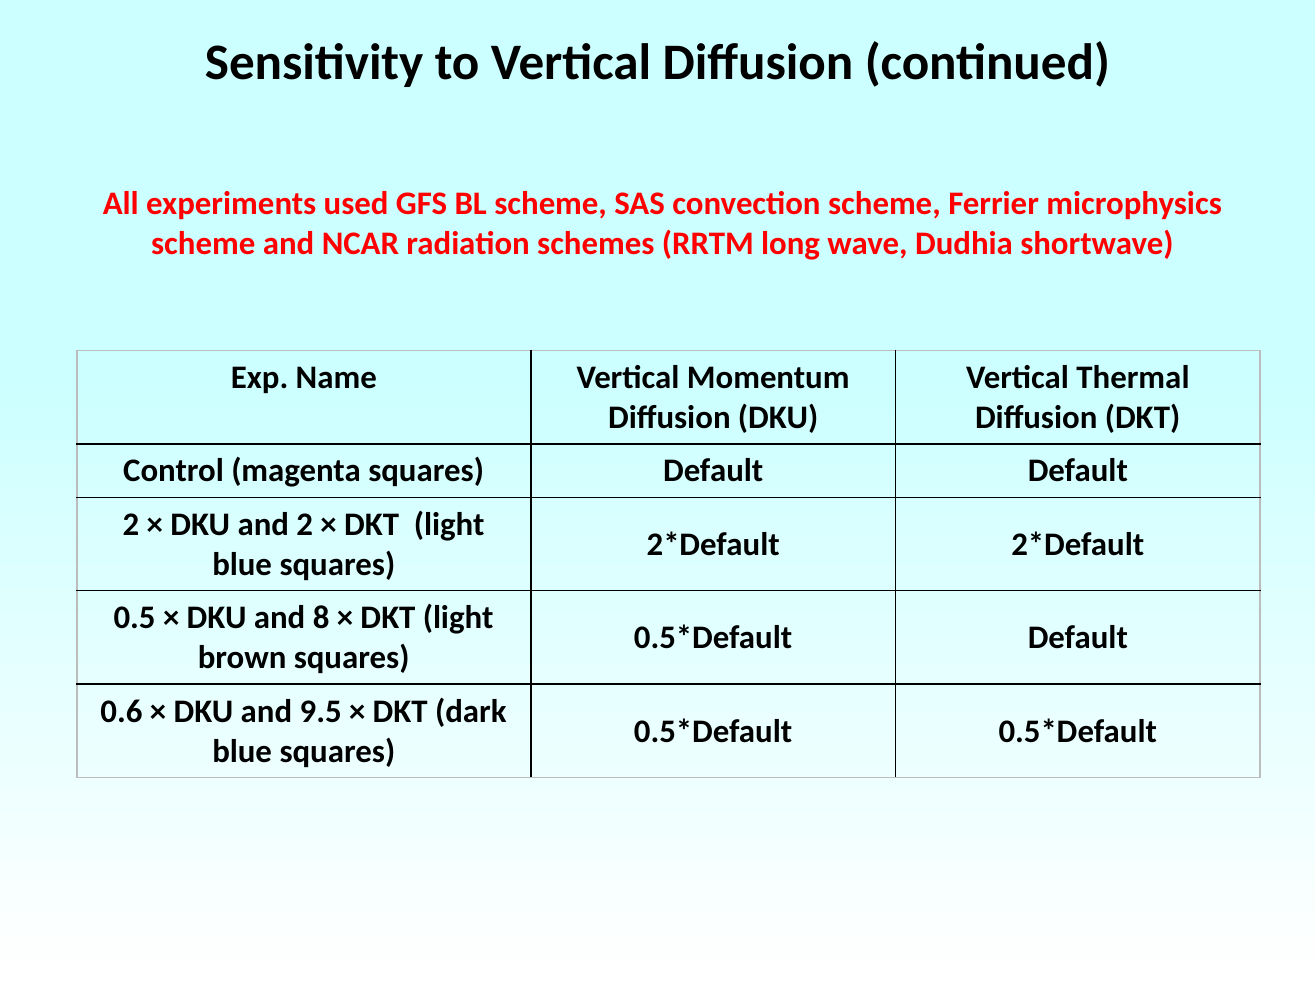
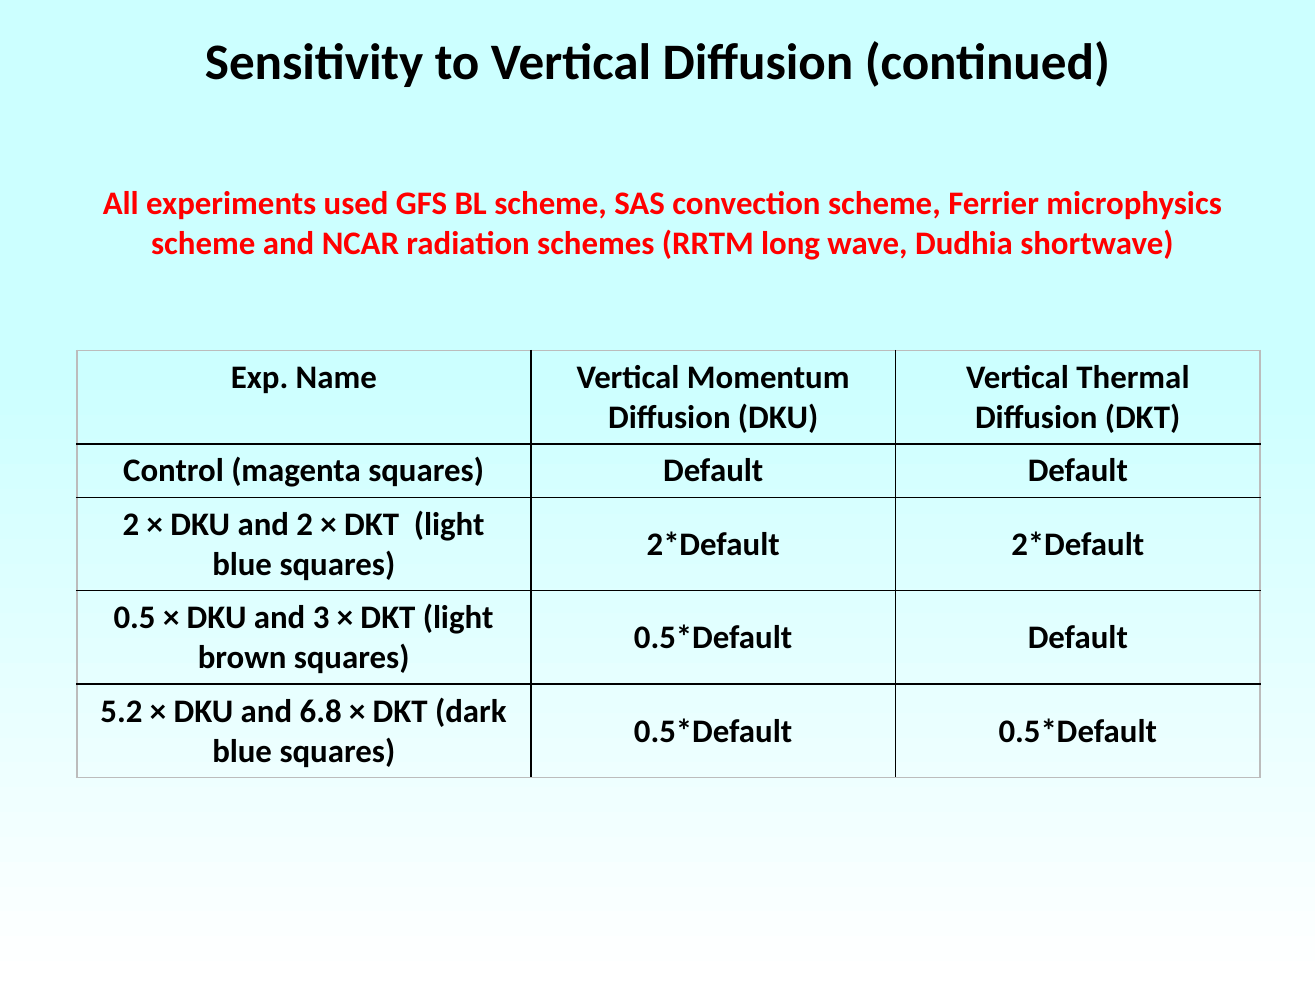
8: 8 -> 3
0.6: 0.6 -> 5.2
9.5: 9.5 -> 6.8
